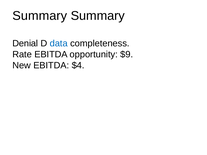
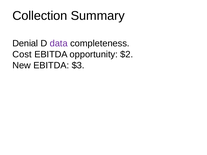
Summary at (40, 16): Summary -> Collection
data colour: blue -> purple
Rate: Rate -> Cost
$9: $9 -> $2
$4: $4 -> $3
